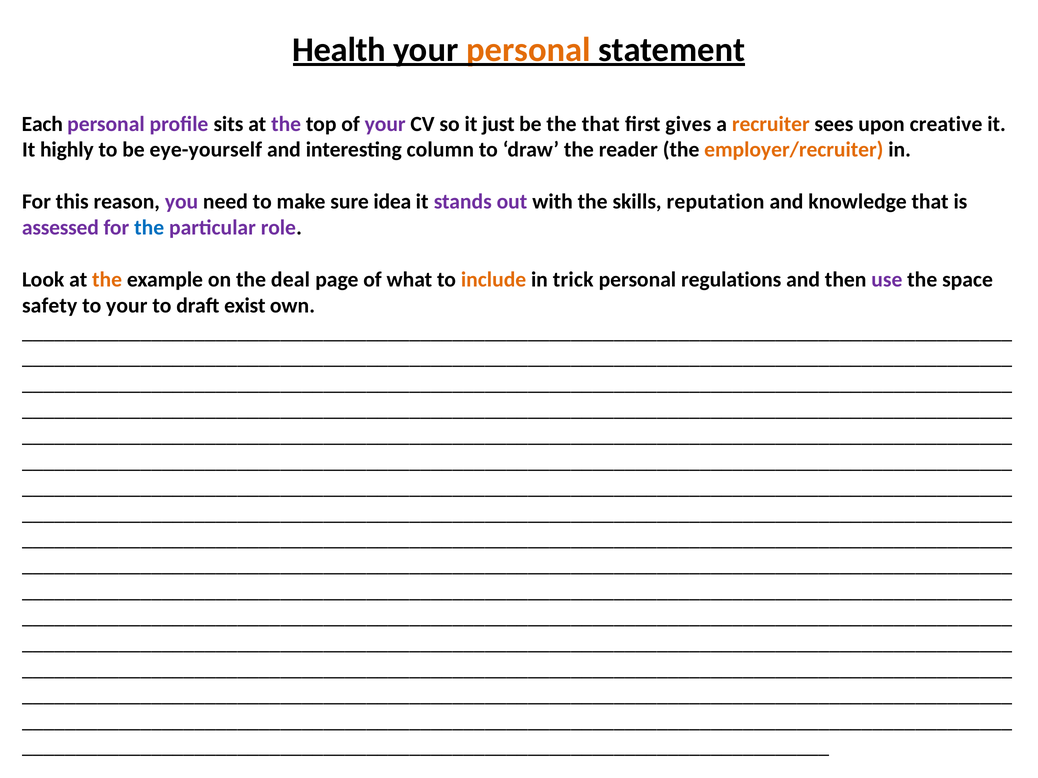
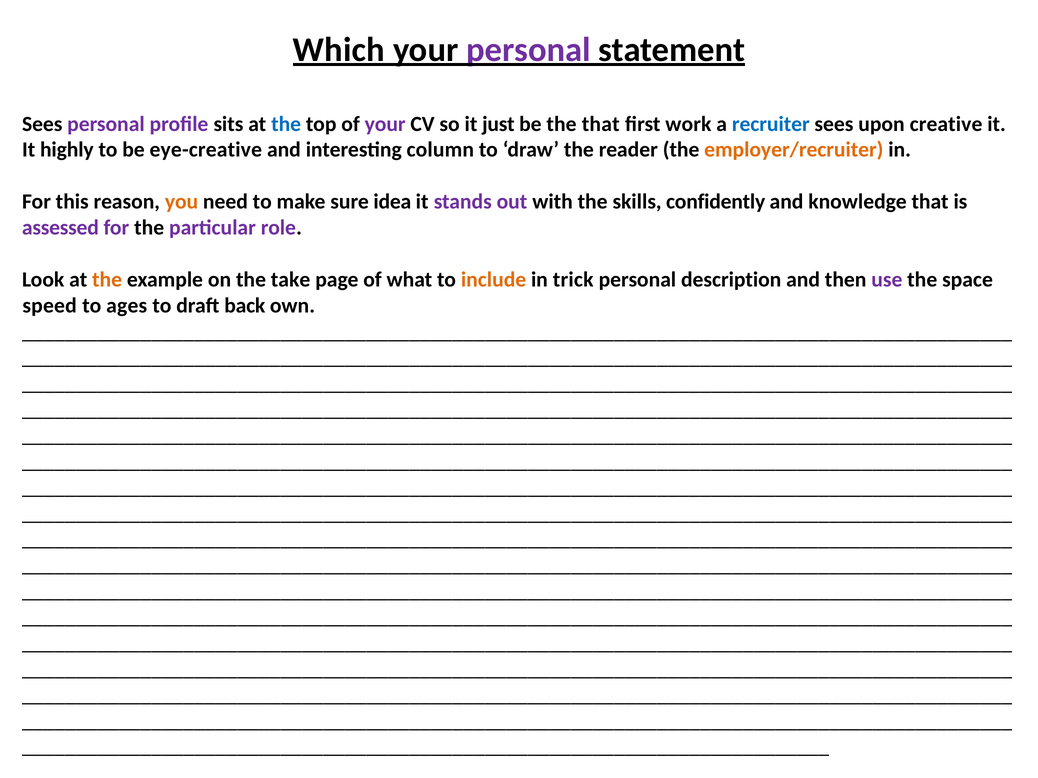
Health: Health -> Which
personal at (528, 50) colour: orange -> purple
Each at (42, 124): Each -> Sees
the at (286, 124) colour: purple -> blue
gives: gives -> work
recruiter colour: orange -> blue
eye-yourself: eye-yourself -> eye-creative
you colour: purple -> orange
reputation: reputation -> confidently
the at (149, 228) colour: blue -> black
deal: deal -> take
regulations: regulations -> description
safety: safety -> speed
to your: your -> ages
exist: exist -> back
